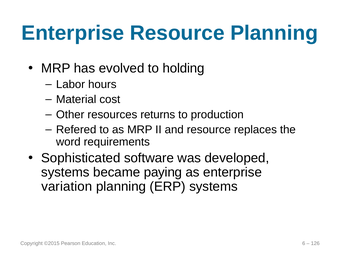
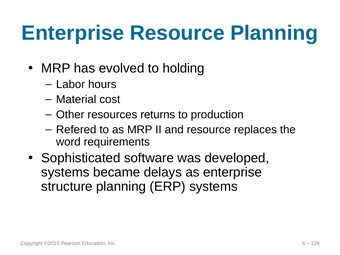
paying: paying -> delays
variation: variation -> structure
